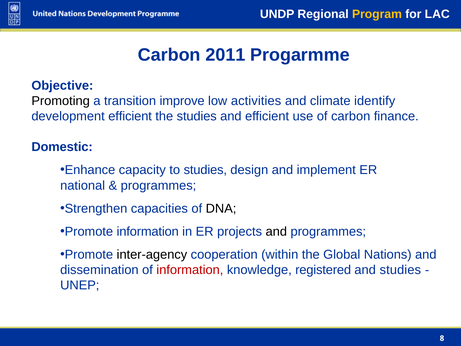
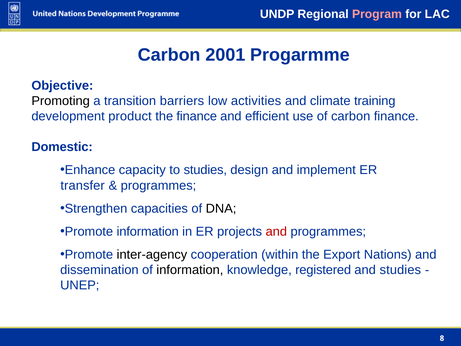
Program colour: yellow -> pink
2011: 2011 -> 2001
improve: improve -> barriers
identify: identify -> training
development efficient: efficient -> product
the studies: studies -> finance
national: national -> transfer
and at (276, 231) colour: black -> red
Global: Global -> Export
information at (190, 270) colour: red -> black
